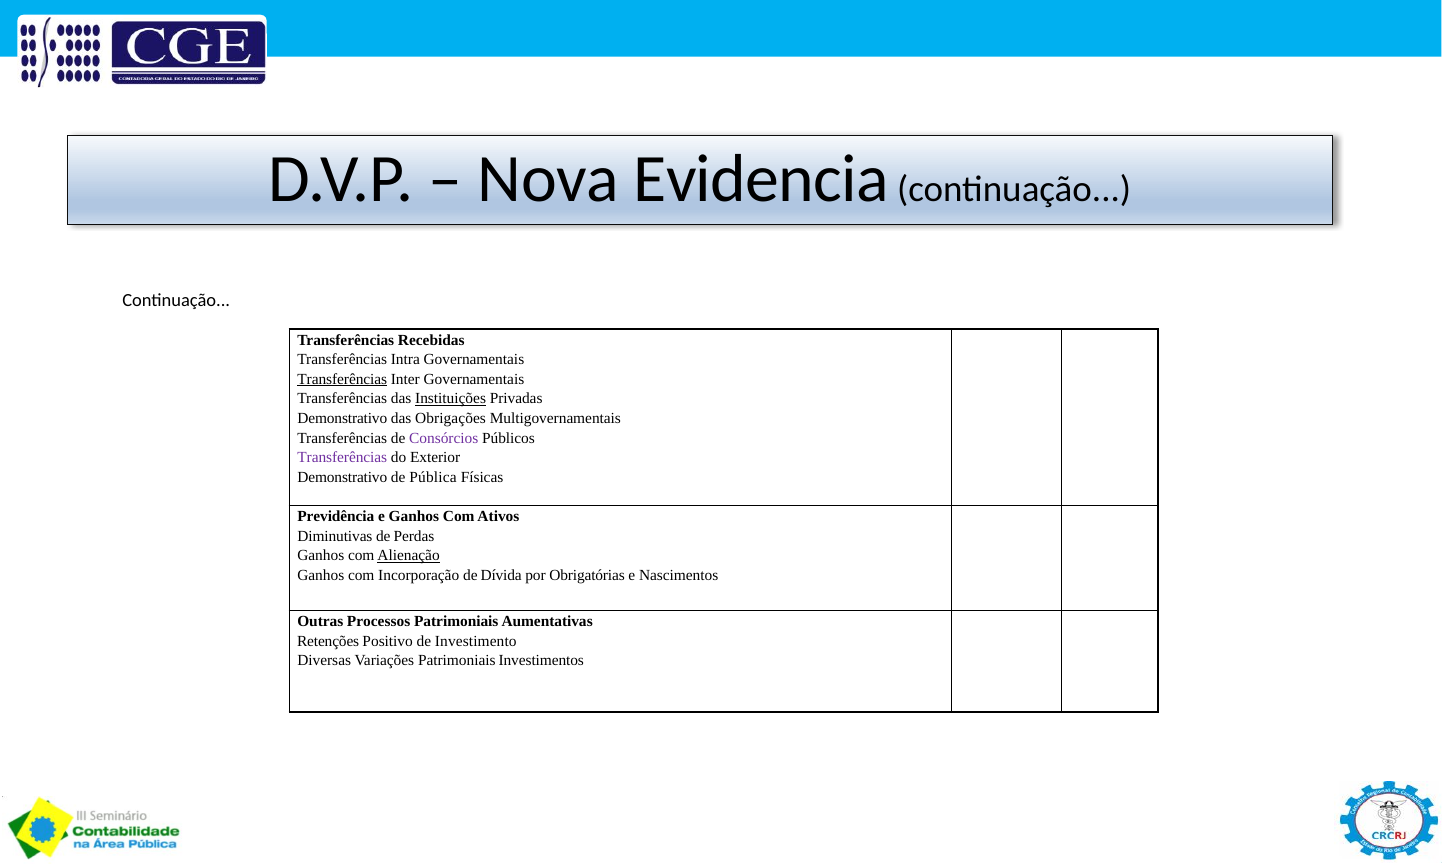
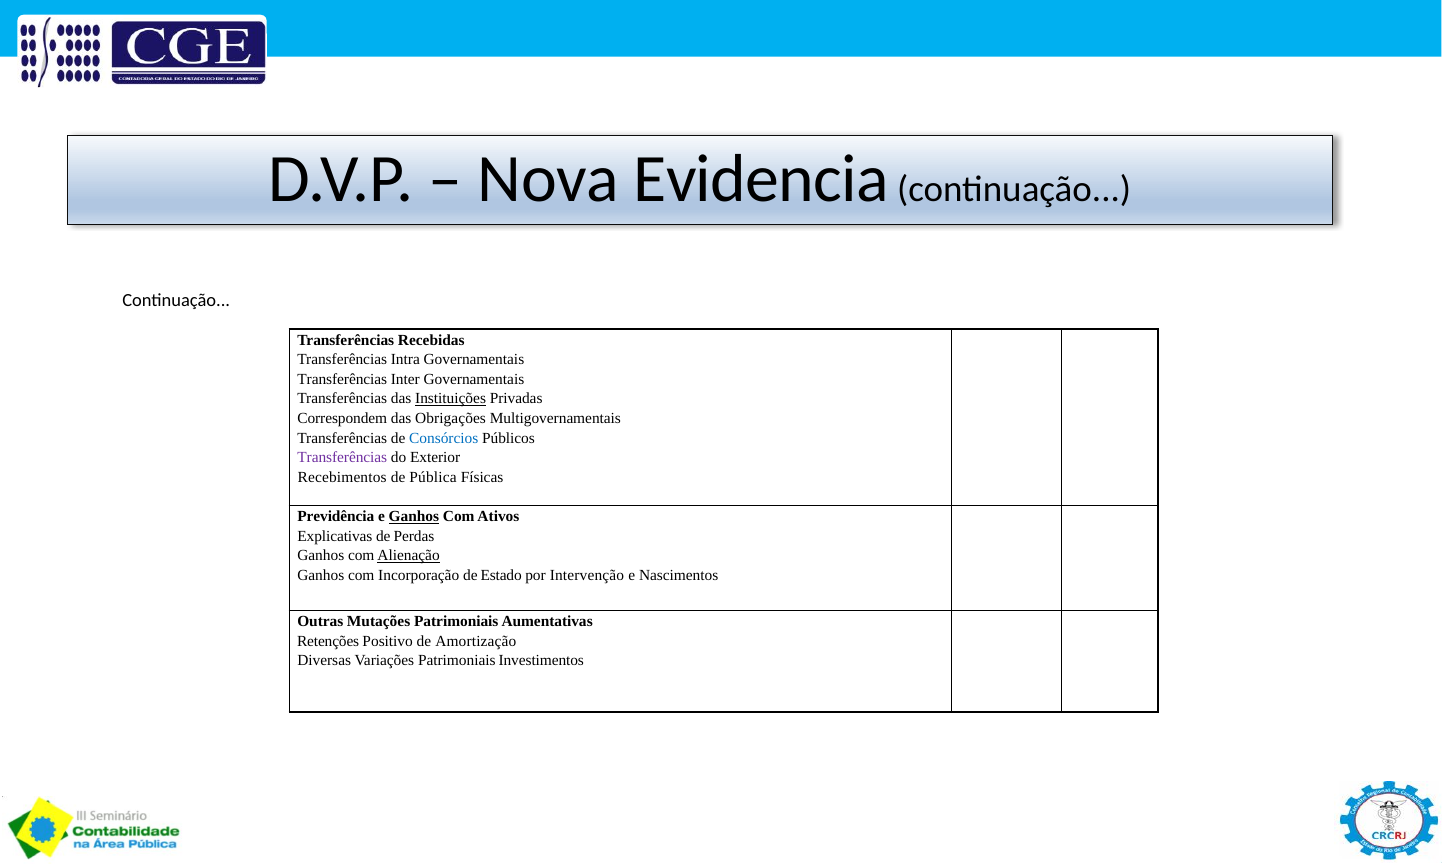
Transferências at (342, 379) underline: present -> none
Demonstrativo at (342, 418): Demonstrativo -> Correspondem
Consórcios colour: purple -> blue
Demonstrativo at (342, 477): Demonstrativo -> Recebimentos
Ganhos at (414, 517) underline: none -> present
Diminutivas: Diminutivas -> Explicativas
Dívida: Dívida -> Estado
Obrigatórias: Obrigatórias -> Intervenção
Processos: Processos -> Mutações
Investimento: Investimento -> Amortização
